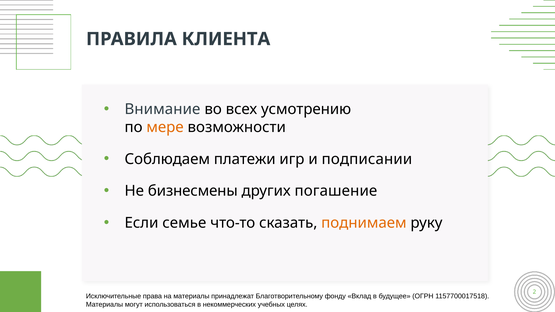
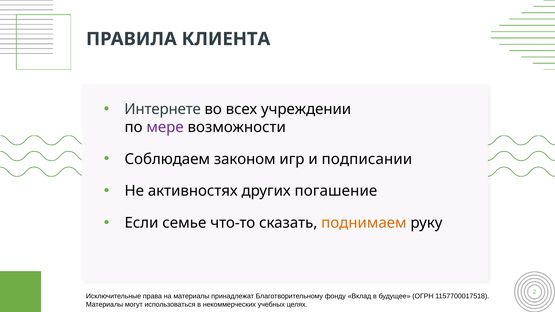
Внимание: Внимание -> Интернете
усмотрению: усмотрению -> учреждении
мере colour: orange -> purple
платежи: платежи -> законом
бизнесмены: бизнесмены -> активностях
